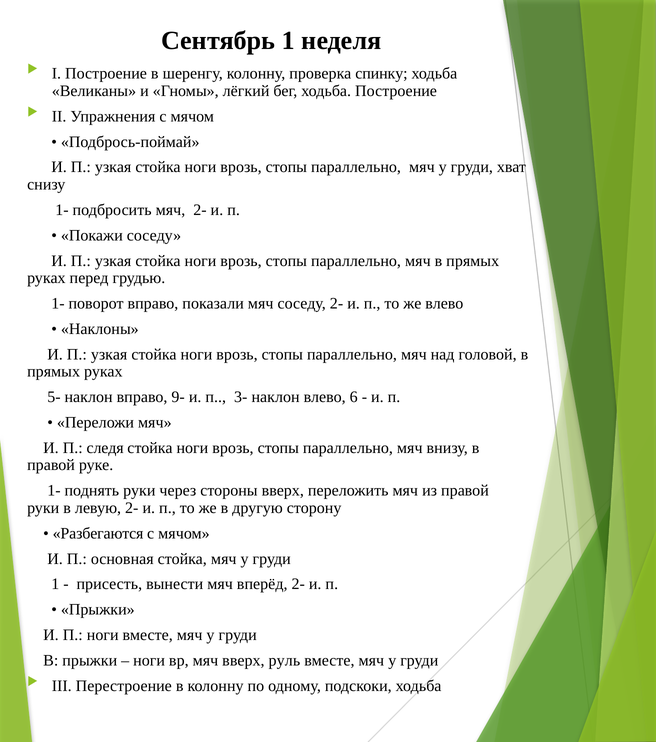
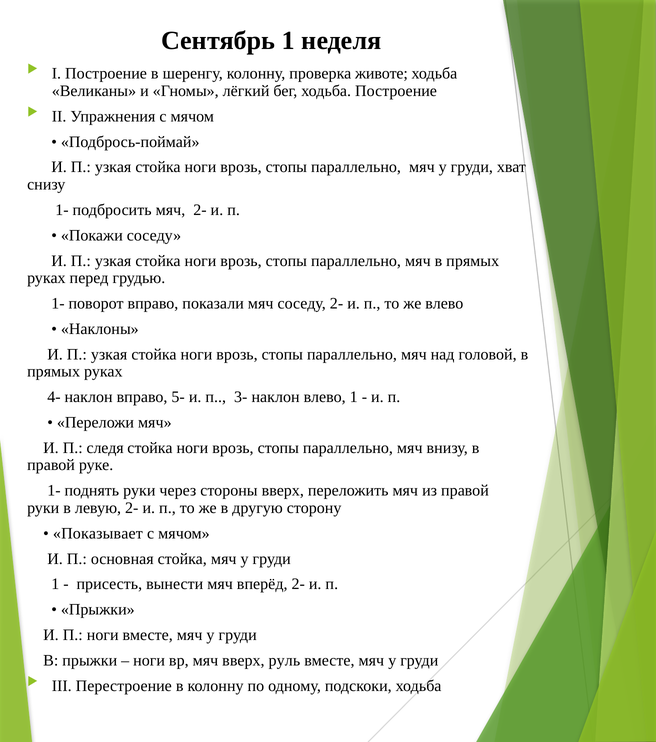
спинку: спинку -> животе
5-: 5- -> 4-
9-: 9- -> 5-
влево 6: 6 -> 1
Разбегаются: Разбегаются -> Показывает
